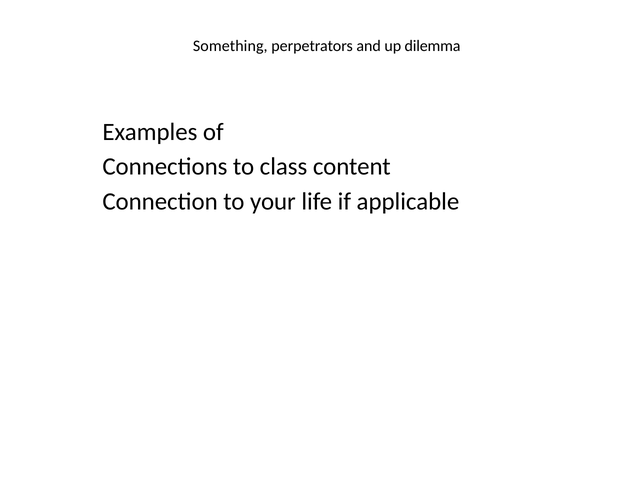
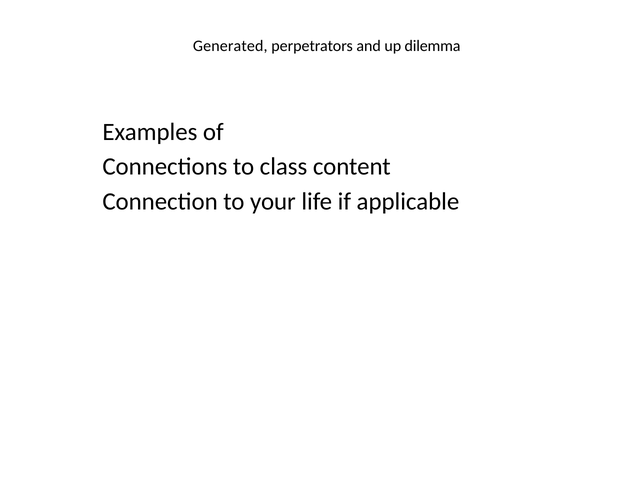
Something: Something -> Generated
